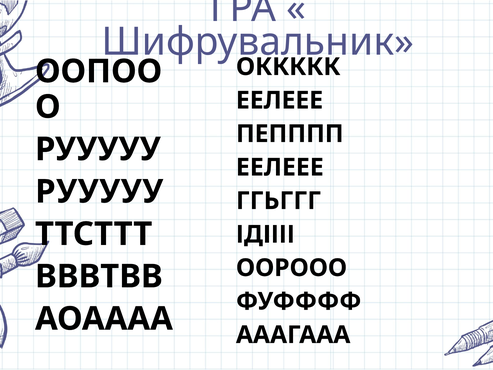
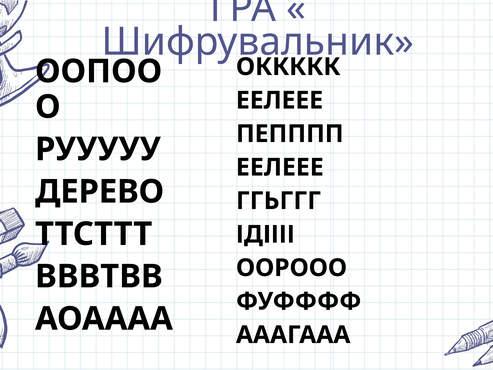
РУУУУУ at (99, 192): РУУУУУ -> ДЕРЕВО
